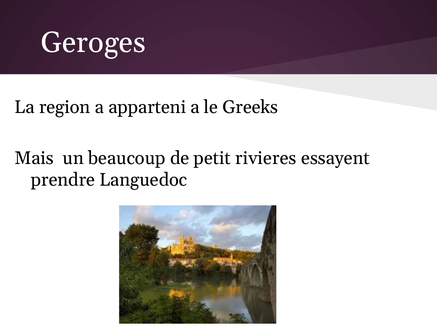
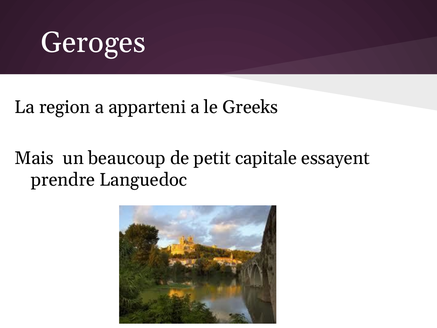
rivieres: rivieres -> capitale
